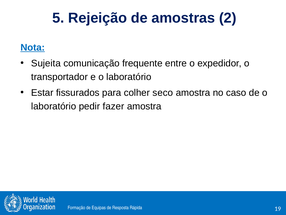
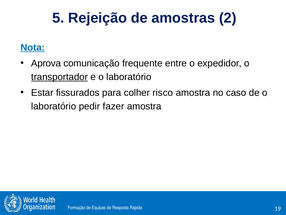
Sujeita: Sujeita -> Aprova
transportador underline: none -> present
seco: seco -> risco
